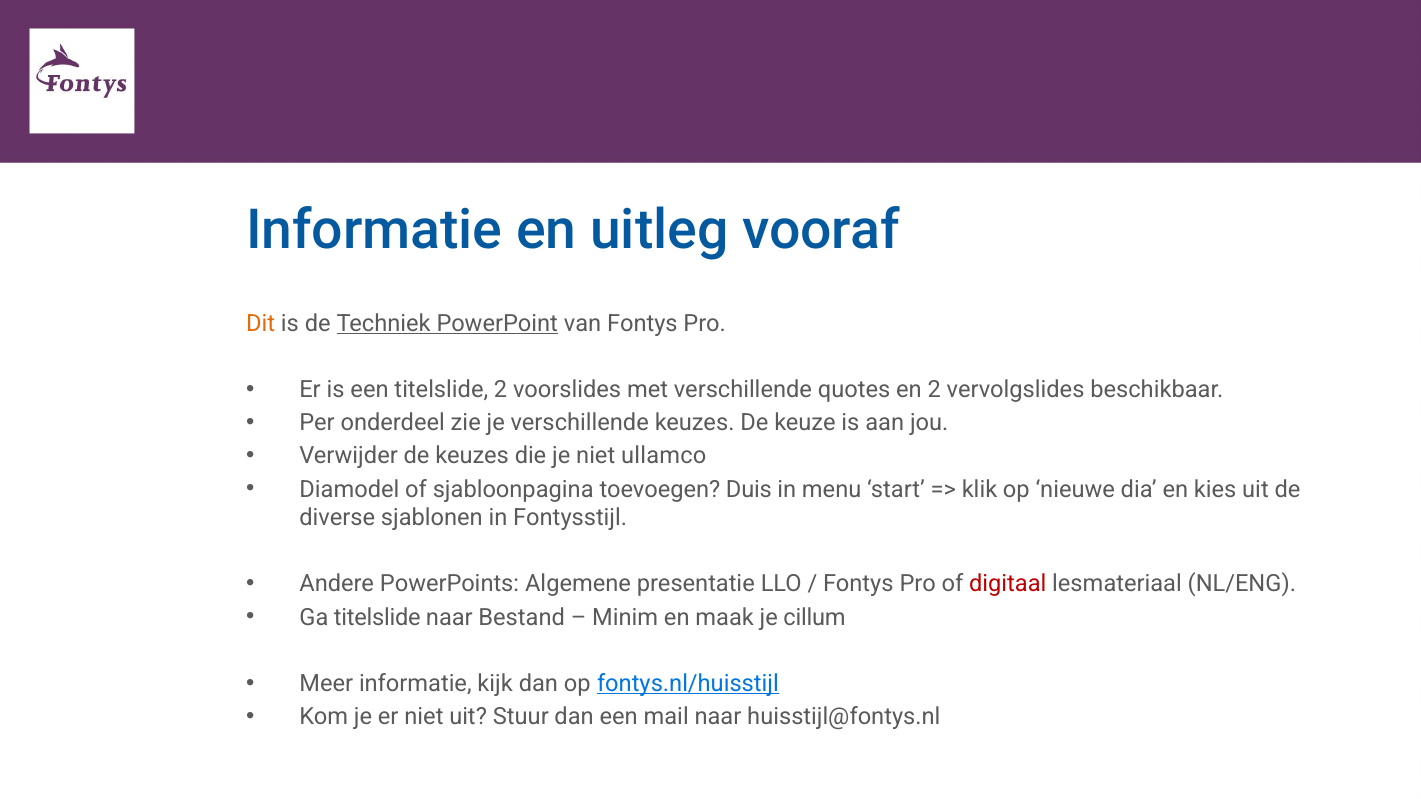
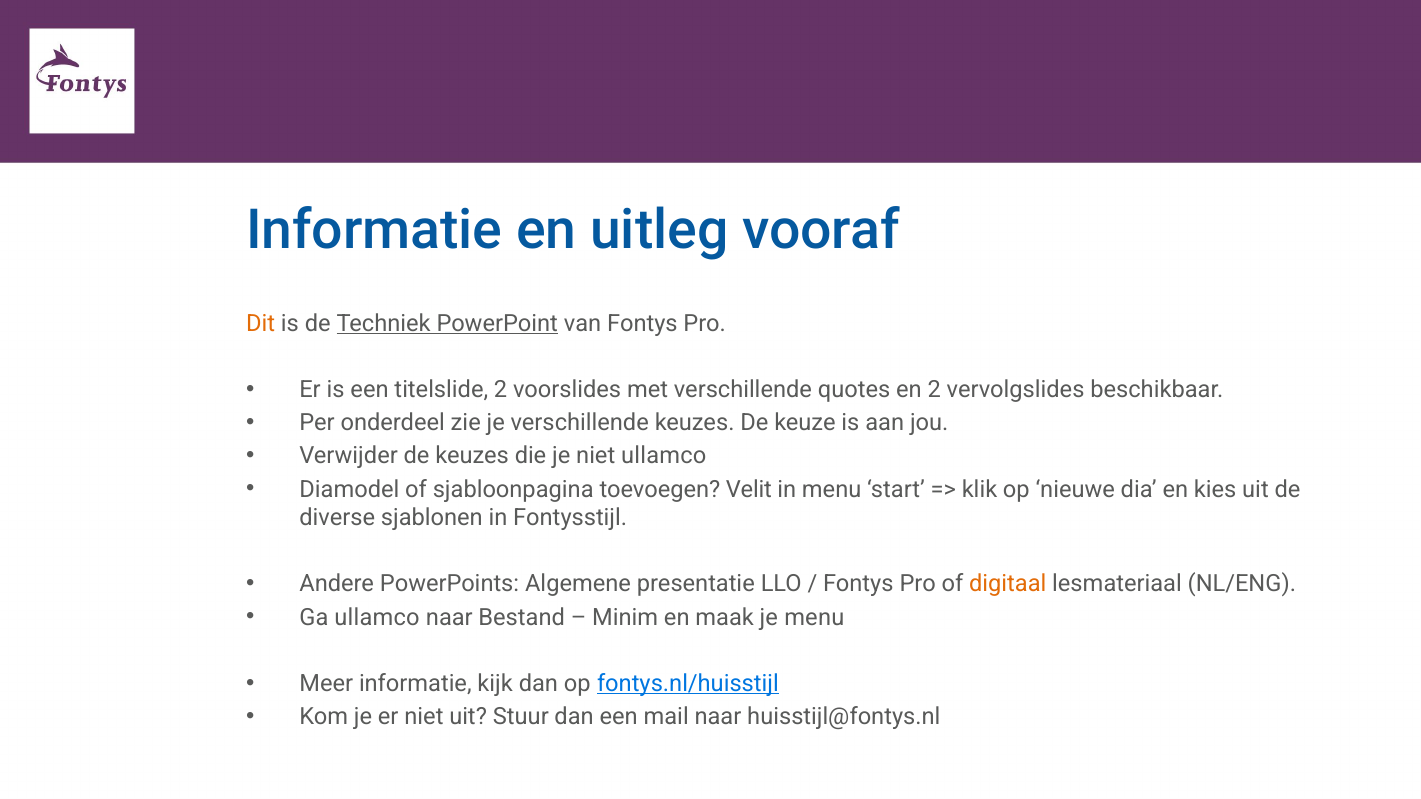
Duis: Duis -> Velit
digitaal colour: red -> orange
Ga titelslide: titelslide -> ullamco
je cillum: cillum -> menu
